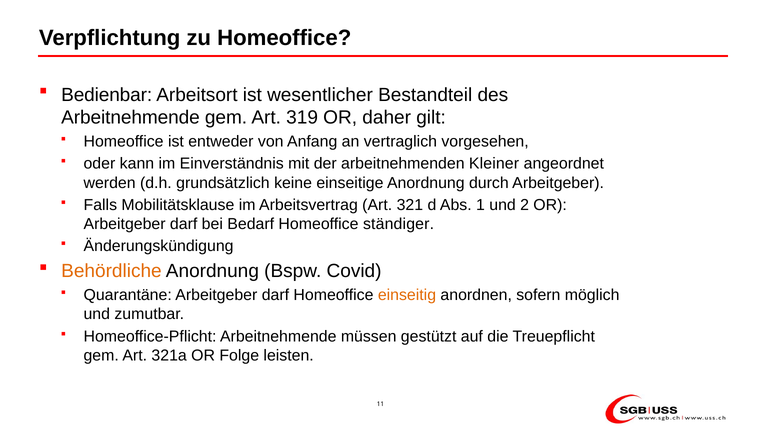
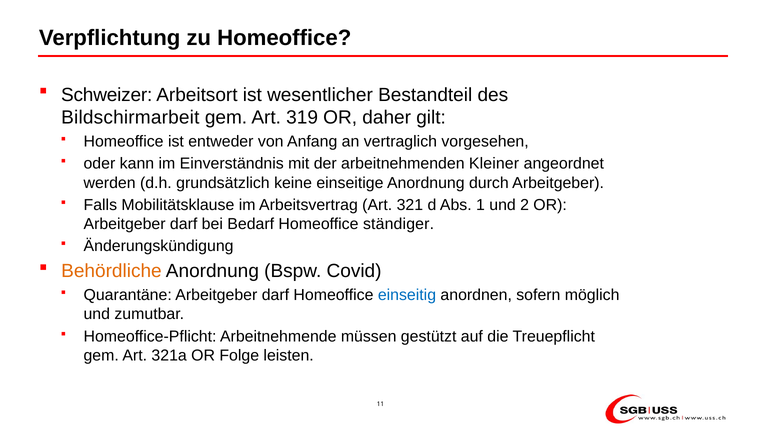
Bedienbar: Bedienbar -> Schweizer
Arbeitnehmende at (130, 118): Arbeitnehmende -> Bildschirmarbeit
einseitig colour: orange -> blue
